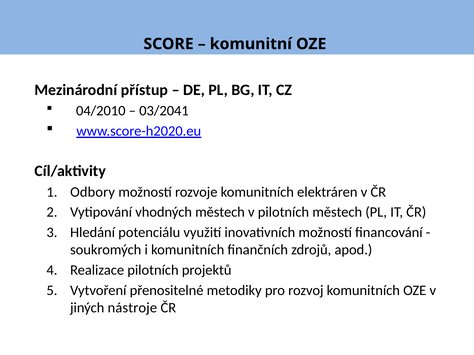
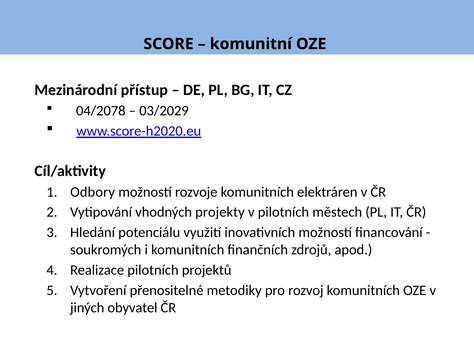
04/2010: 04/2010 -> 04/2078
03/2041: 03/2041 -> 03/2029
vhodných městech: městech -> projekty
nástroje: nástroje -> obyvatel
